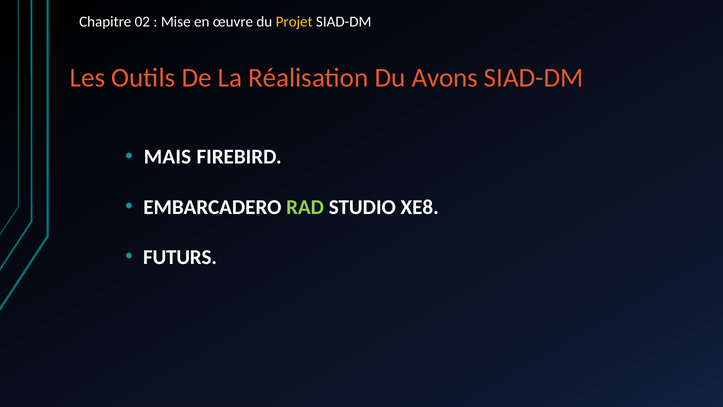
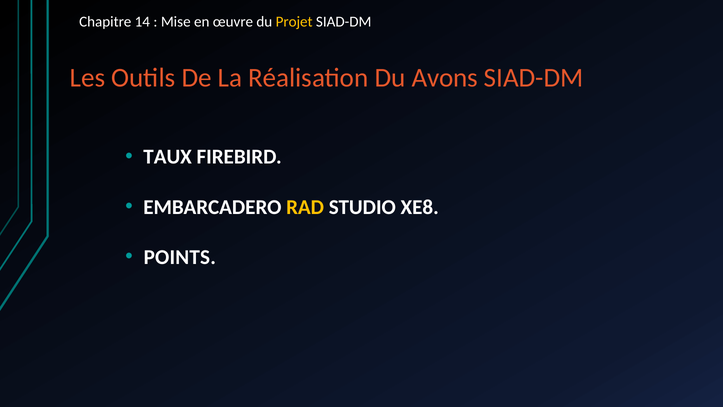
02: 02 -> 14
MAIS: MAIS -> TAUX
RAD colour: light green -> yellow
FUTURS: FUTURS -> POINTS
